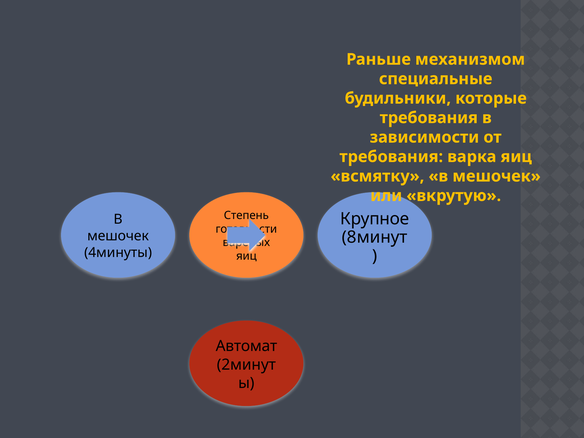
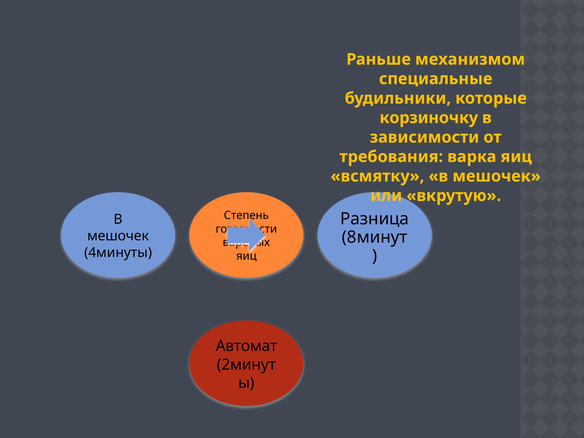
требования at (429, 118): требования -> корзиночку
Крупное: Крупное -> Разница
